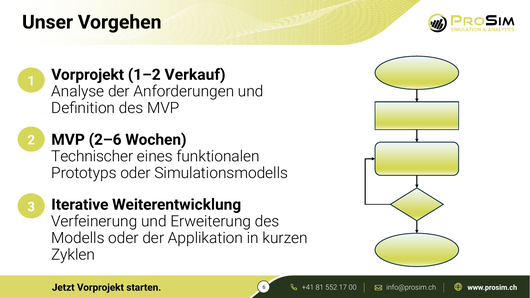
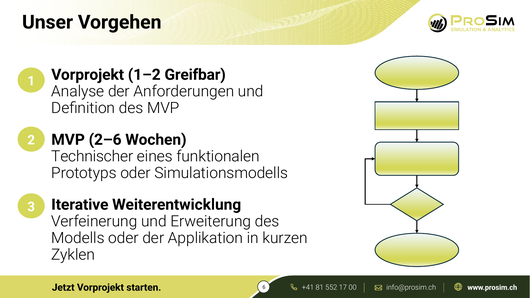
Verkauf: Verkauf -> Greifbar
